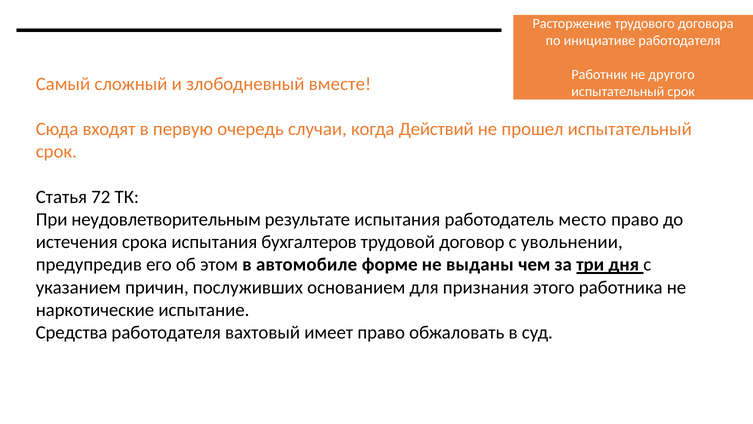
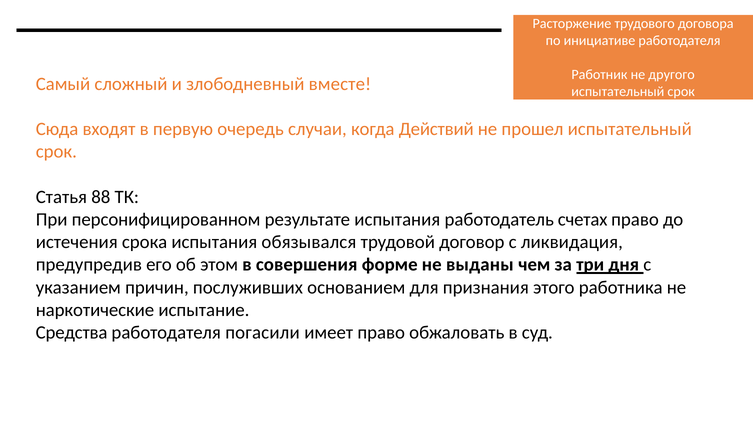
72: 72 -> 88
неудовлетворительным: неудовлетворительным -> персонифицированном
место: место -> счетах
бухгалтеров: бухгалтеров -> обязывался
увольнении: увольнении -> ликвидация
автомобиле: автомобиле -> совершения
вахтовый: вахтовый -> погасили
